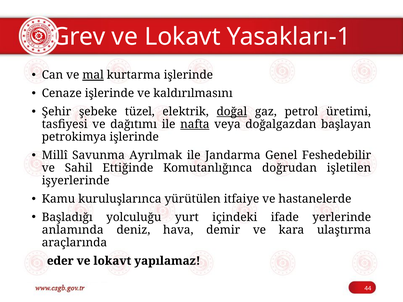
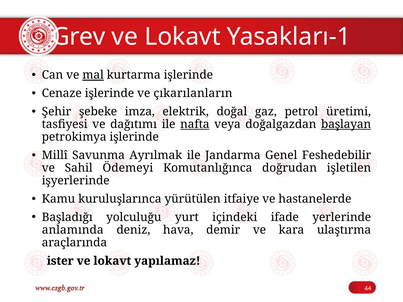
kaldırılmasını: kaldırılmasını -> çıkarılanların
tüzel: tüzel -> imza
doğal underline: present -> none
başlayan underline: none -> present
Ettiğinde: Ettiğinde -> Ödemeyi
eder: eder -> ister
